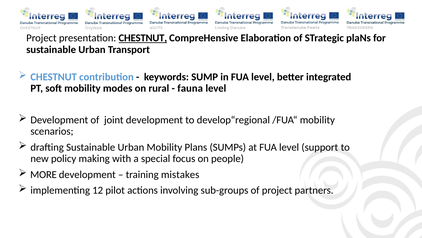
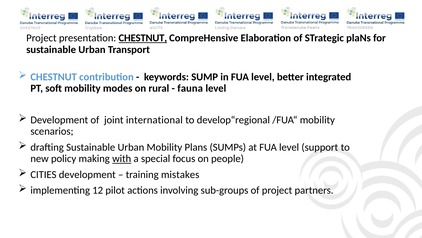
joint development: development -> international
with underline: none -> present
MORE: MORE -> CITIES
